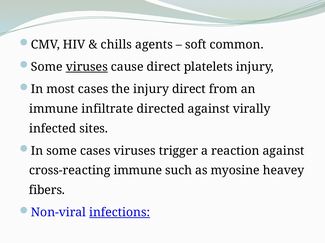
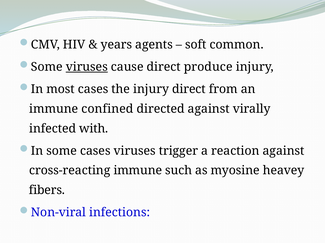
chills: chills -> years
platelets: platelets -> produce
infiltrate: infiltrate -> confined
sites: sites -> with
infections underline: present -> none
